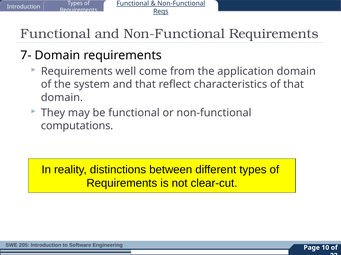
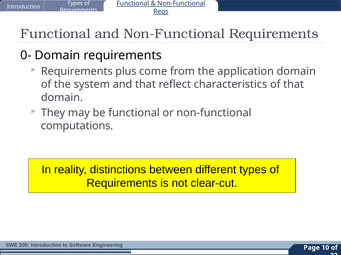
7-: 7- -> 0-
well: well -> plus
